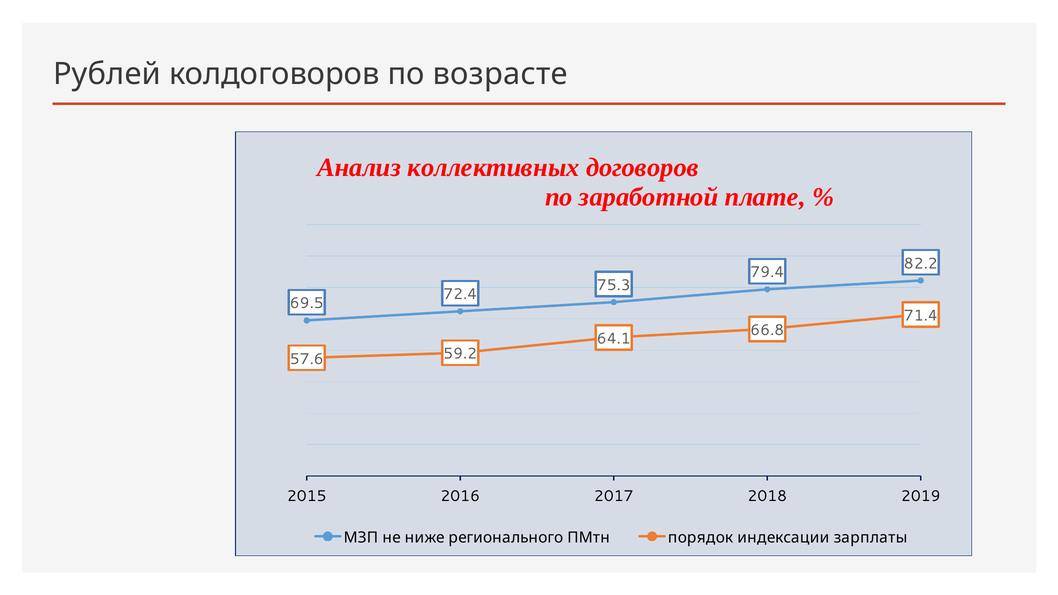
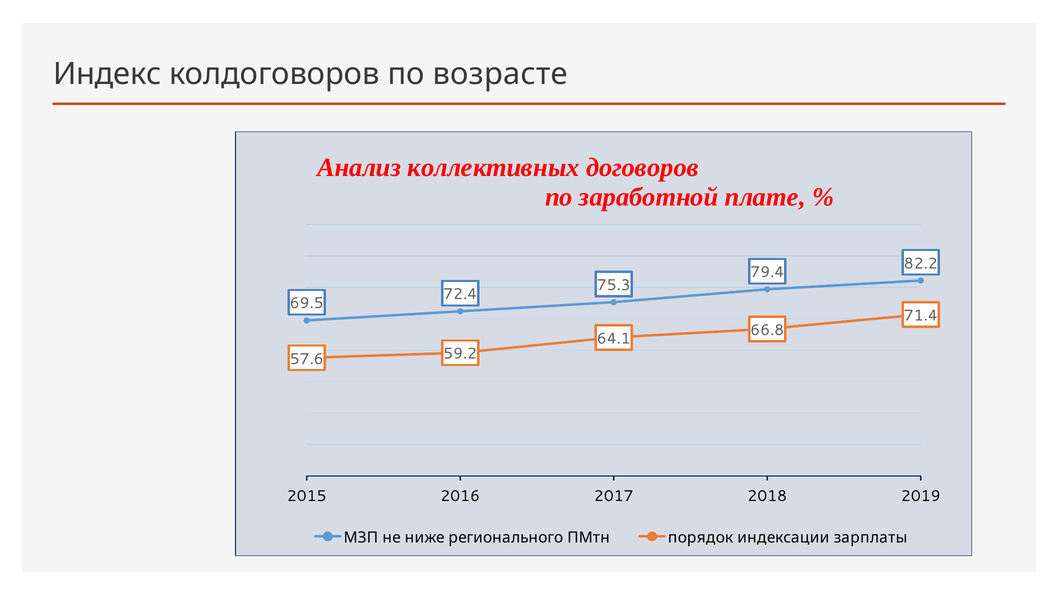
Рублей: Рублей -> Индекс
